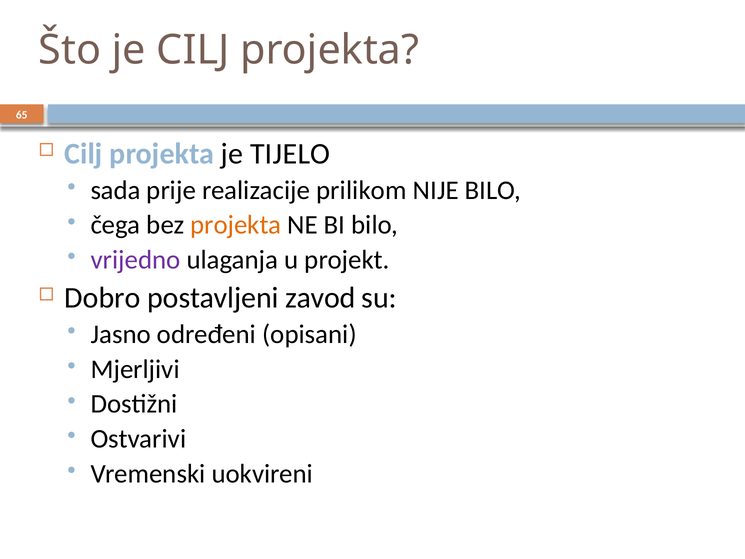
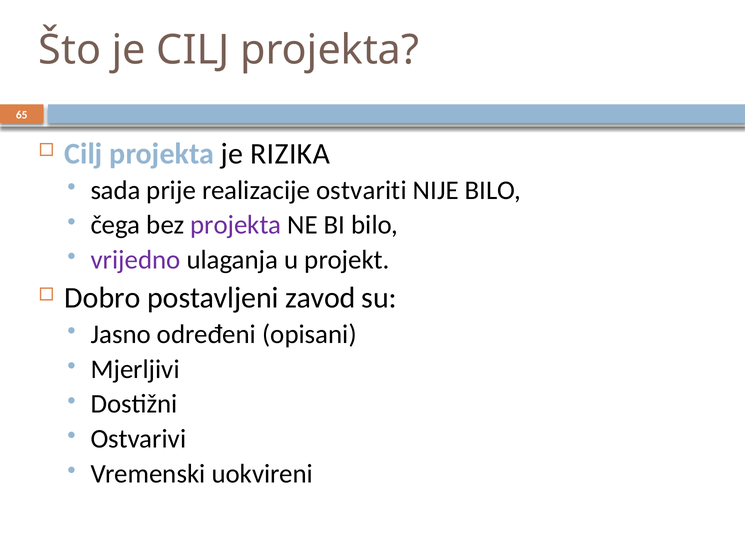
TIJELO: TIJELO -> RIZIKA
prilikom: prilikom -> ostvariti
projekta at (236, 225) colour: orange -> purple
